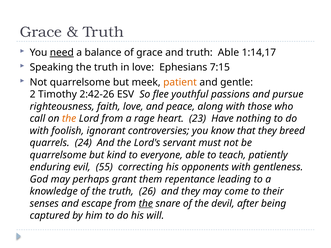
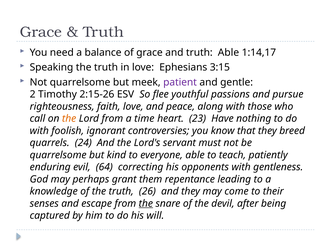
need underline: present -> none
7:15: 7:15 -> 3:15
patient colour: orange -> purple
2:42-26: 2:42-26 -> 2:15-26
rage: rage -> time
55: 55 -> 64
